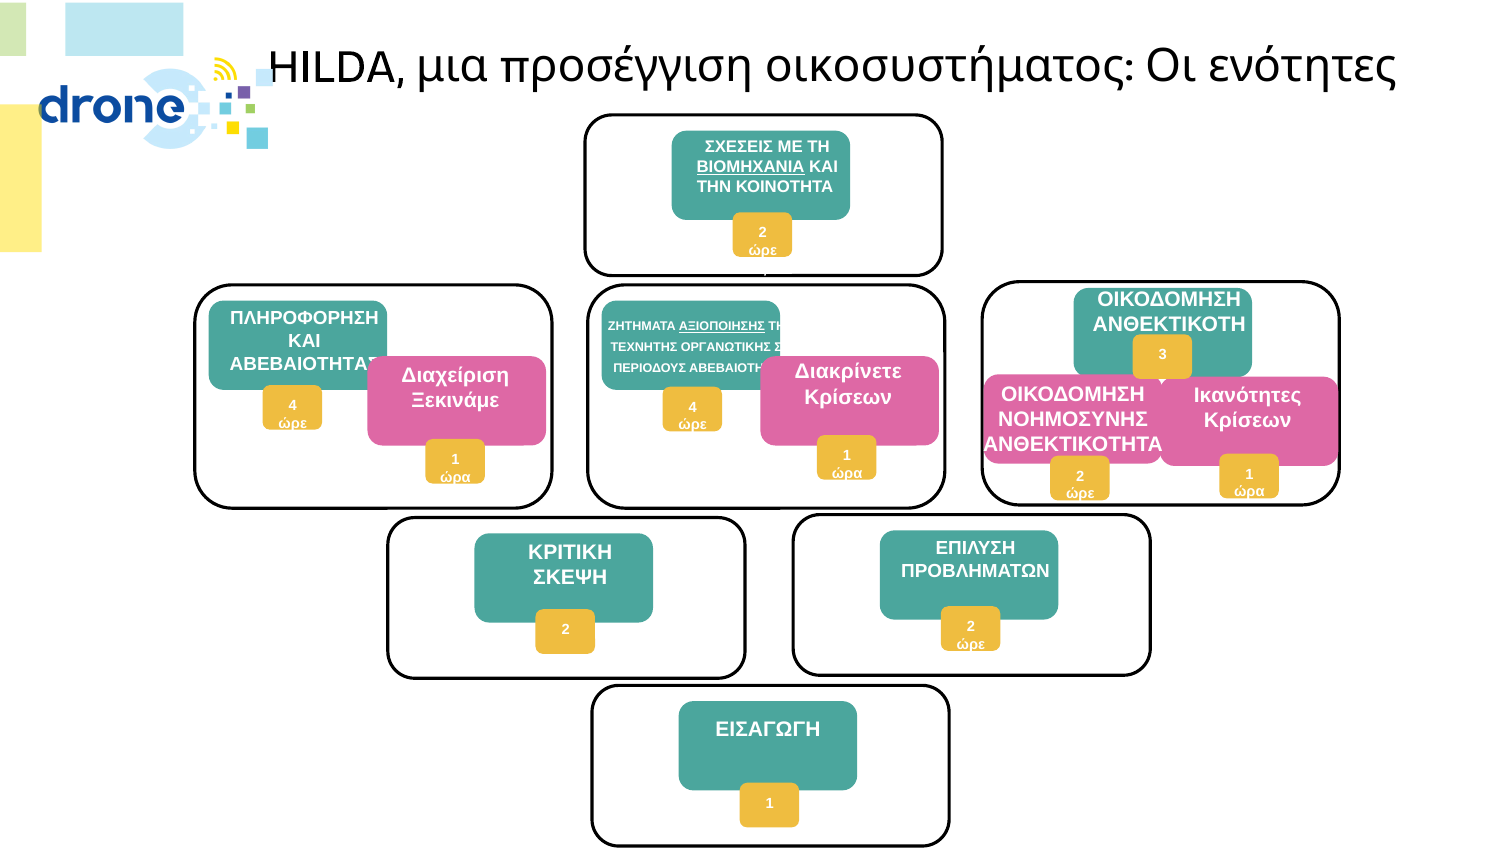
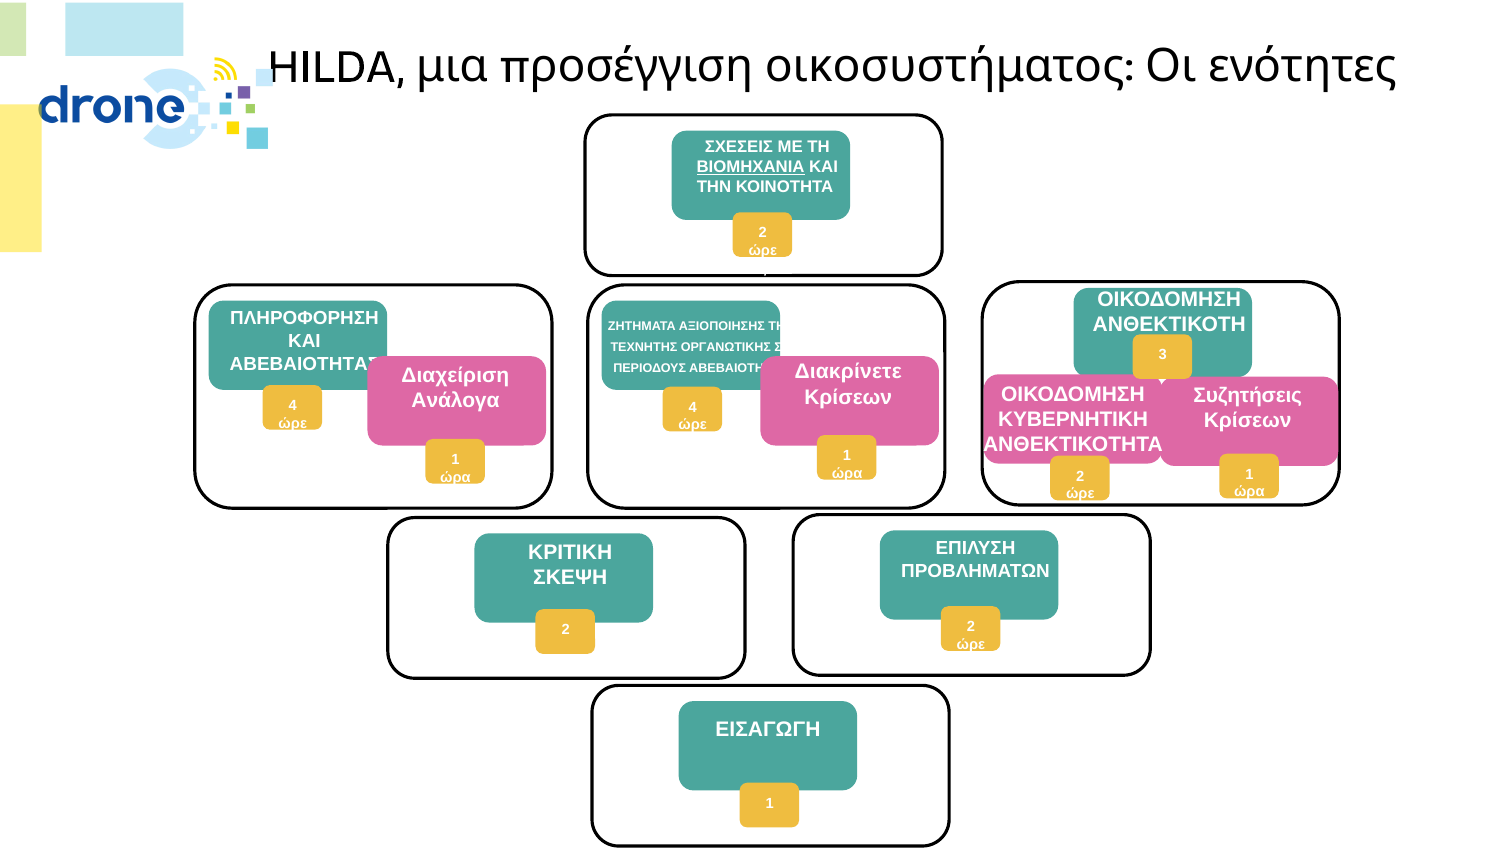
ΑΞΙΟΠΟΙΗΣΗΣ underline: present -> none
Ικανότητες: Ικανότητες -> Συζητήσεις
Ξεκινάμε: Ξεκινάμε -> Ανάλογα
ΝΟΗΜΟΣΥΝΗΣ: ΝΟΗΜΟΣΥΝΗΣ -> ΚΥΒΕΡΝΗΤΙΚΗ
